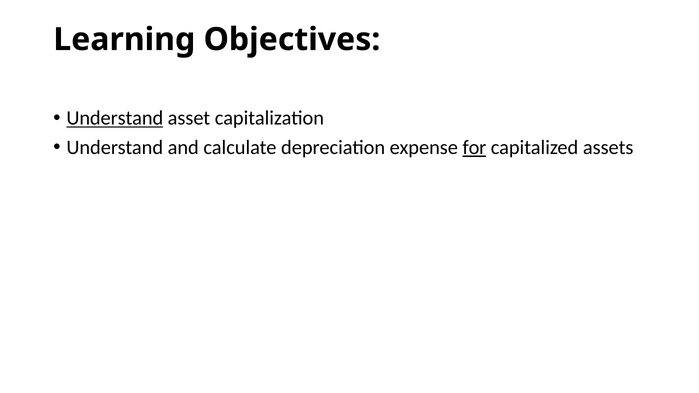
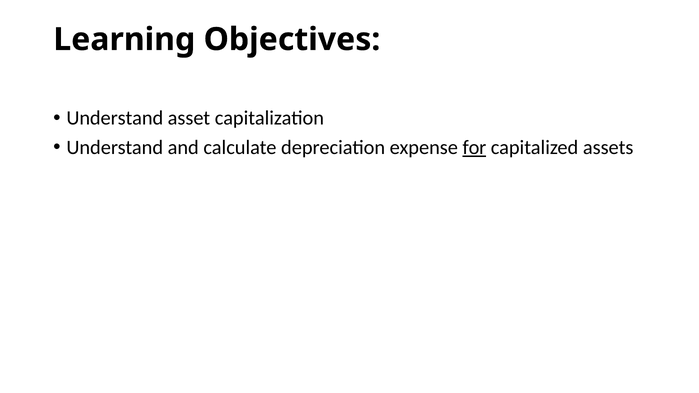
Understand at (115, 118) underline: present -> none
